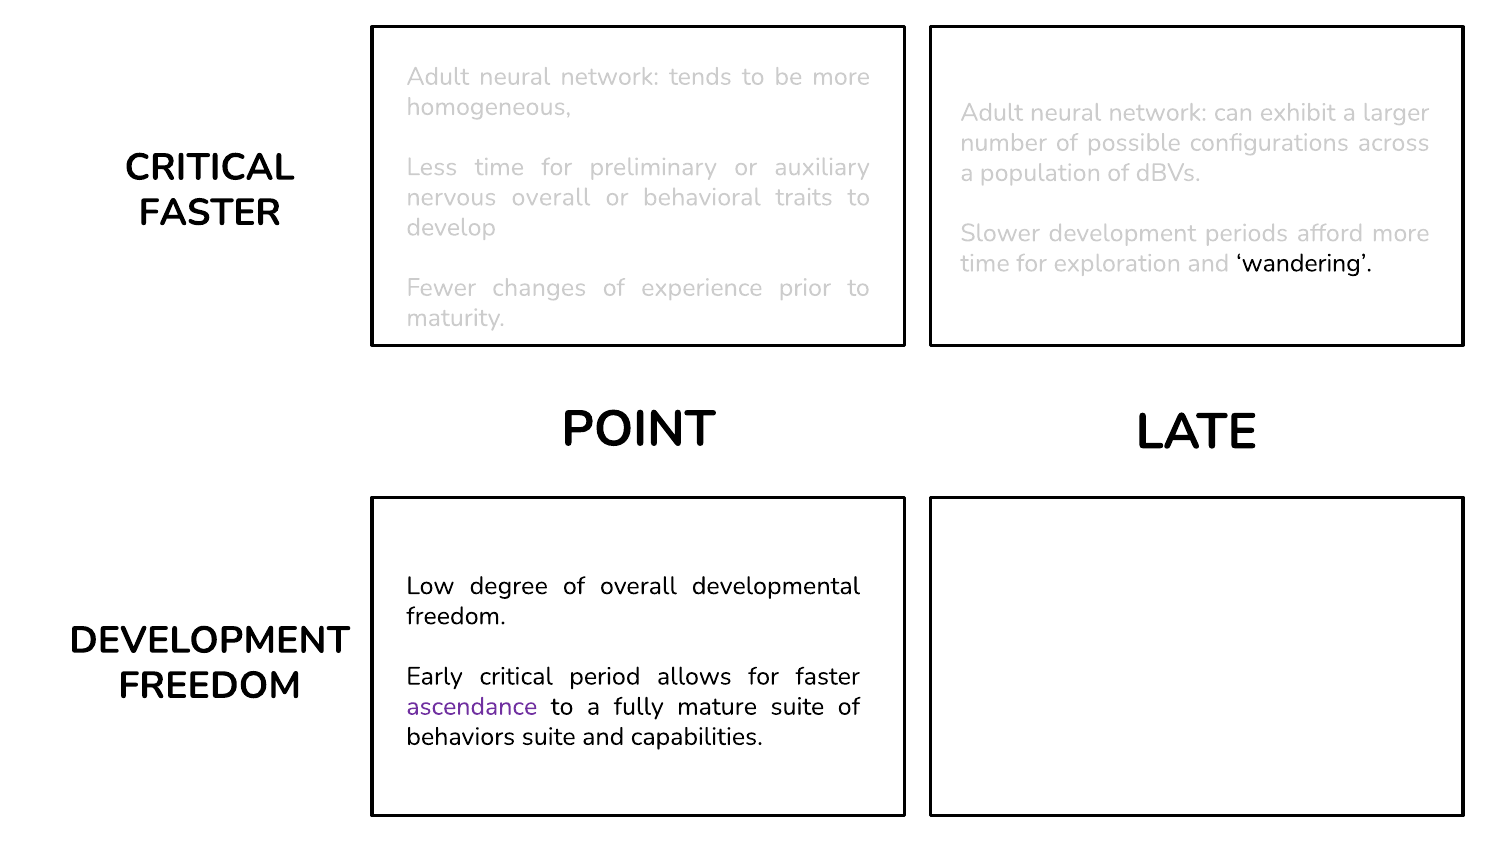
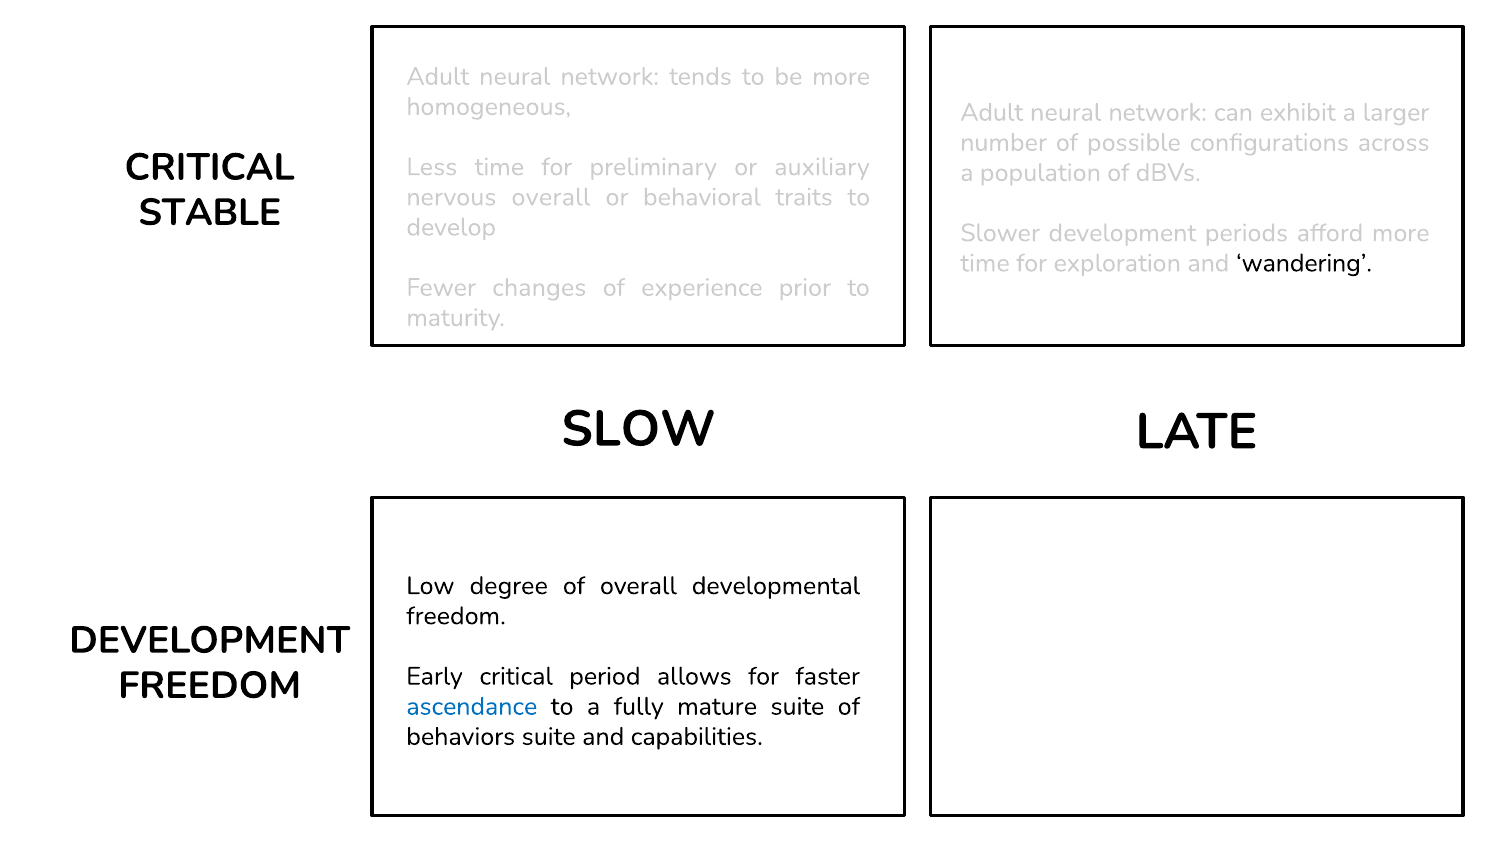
FASTER at (210, 212): FASTER -> STABLE
POINT: POINT -> SLOW
ascendance colour: purple -> blue
